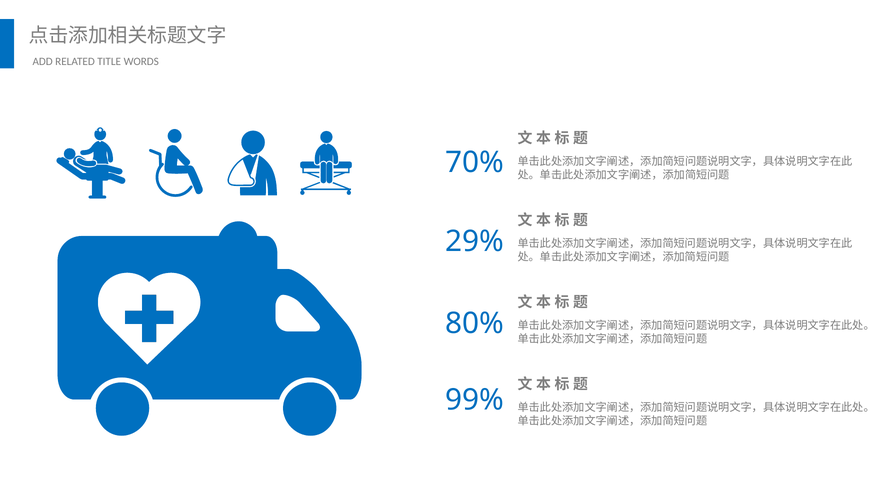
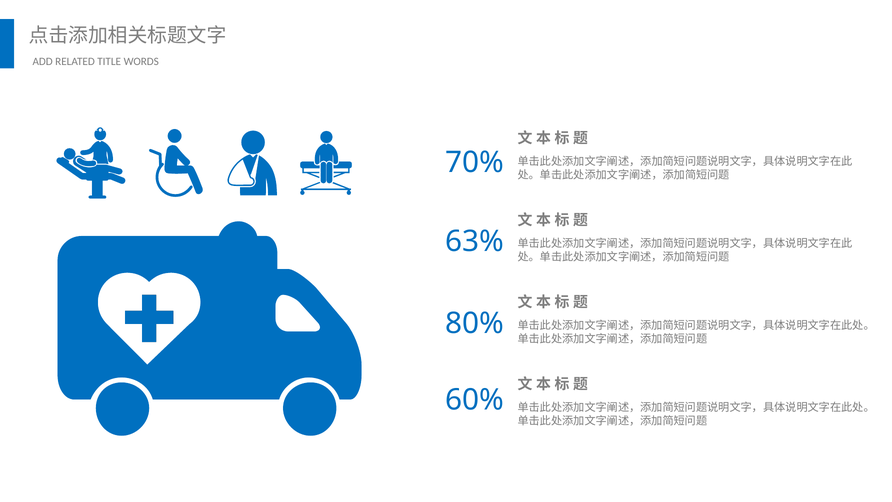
29%: 29% -> 63%
99%: 99% -> 60%
